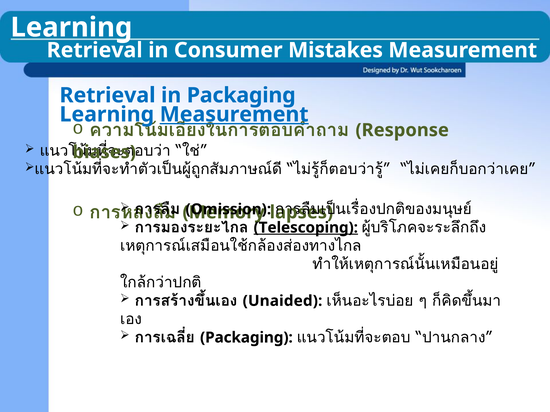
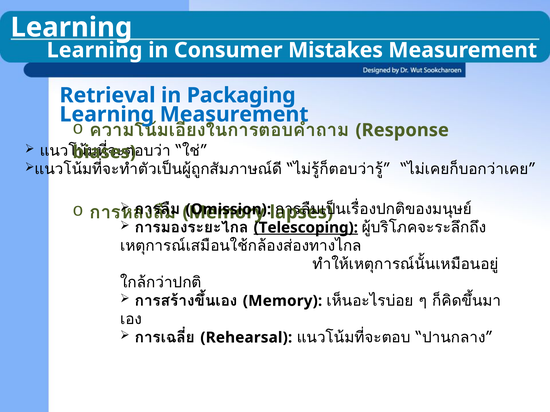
Retrieval at (95, 50): Retrieval -> Learning
Measurement at (234, 115) underline: present -> none
Unaided at (283, 301): Unaided -> Memory
Packaging at (246, 338): Packaging -> Rehearsal
